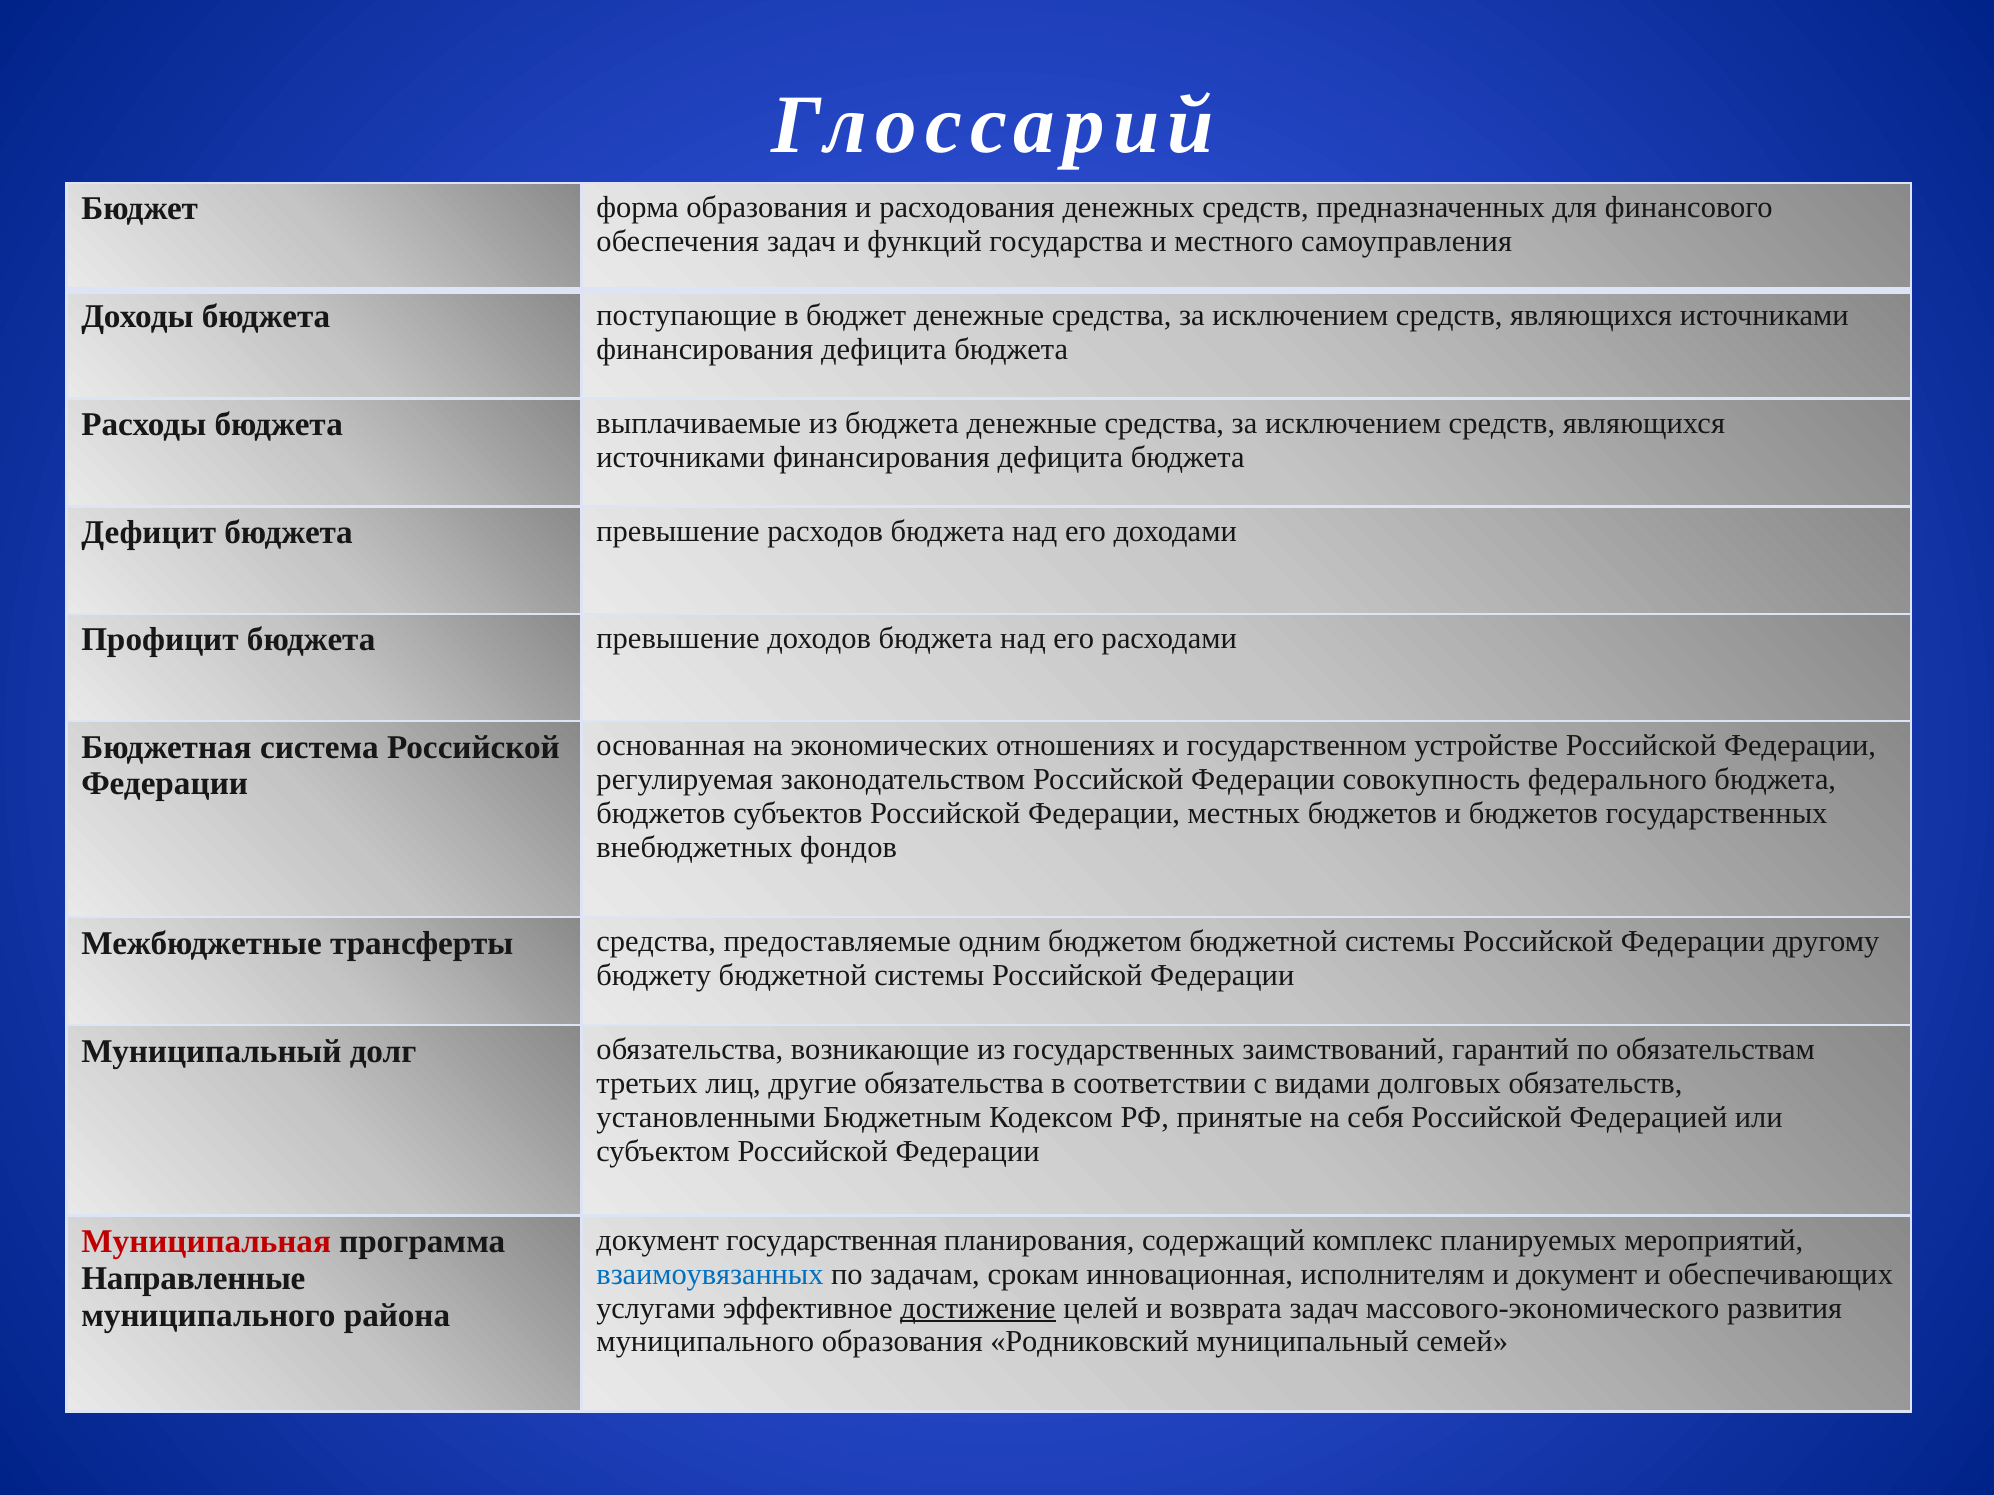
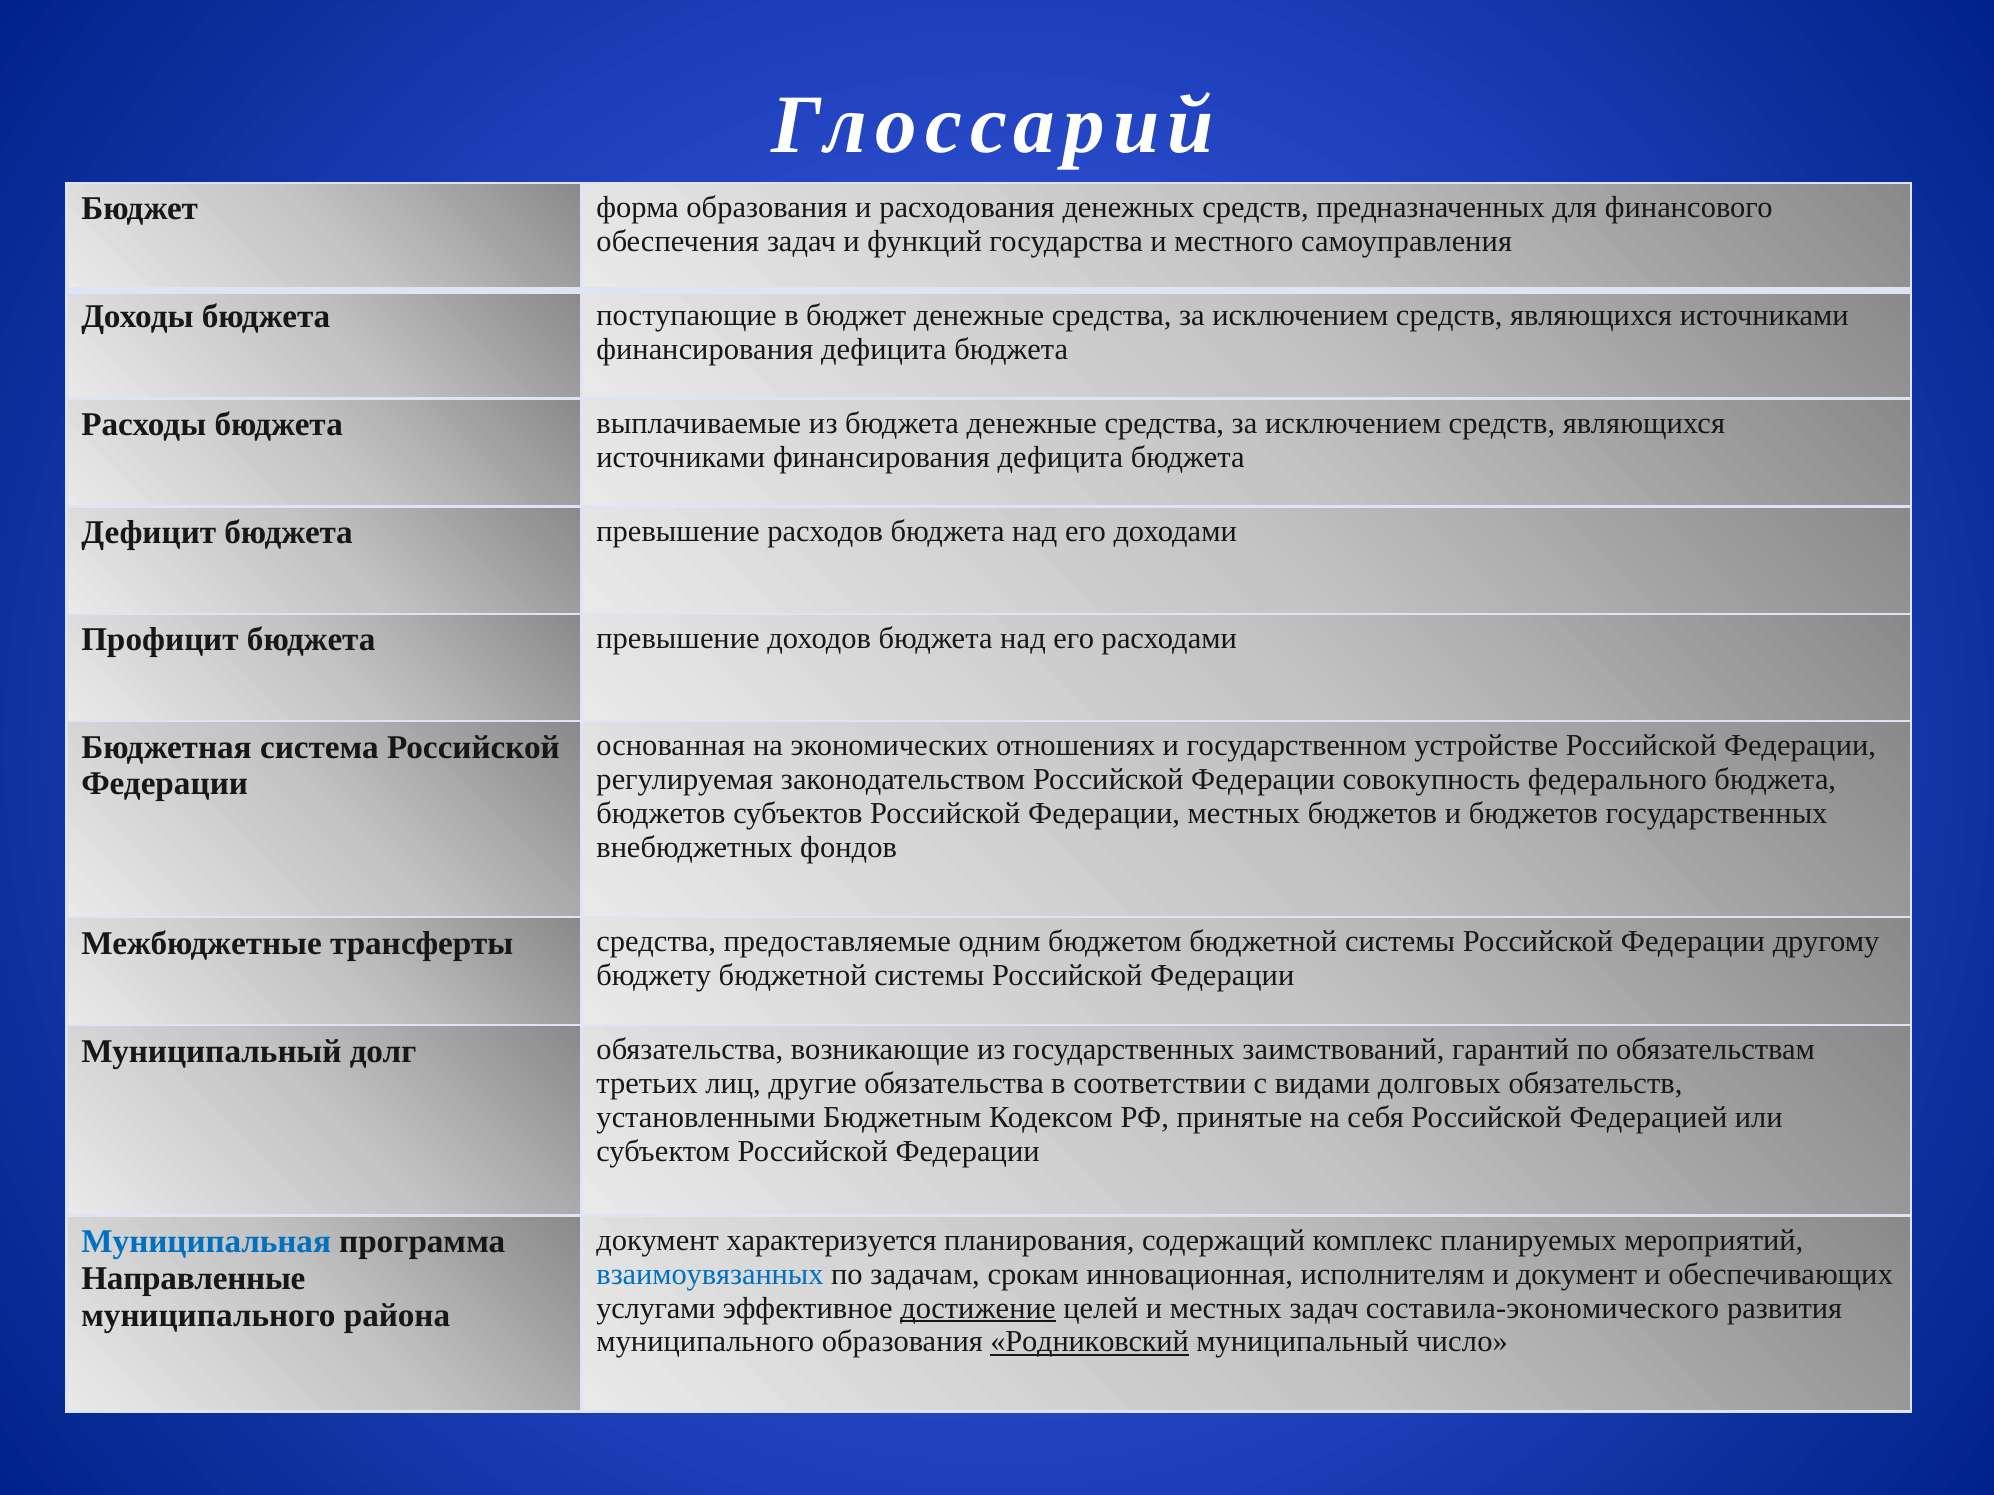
Муниципальная colour: red -> blue
государственная: государственная -> характеризуется
и возврата: возврата -> местных
массового-экономического: массового-экономического -> составила-экономического
Родниковский underline: none -> present
семей: семей -> число
